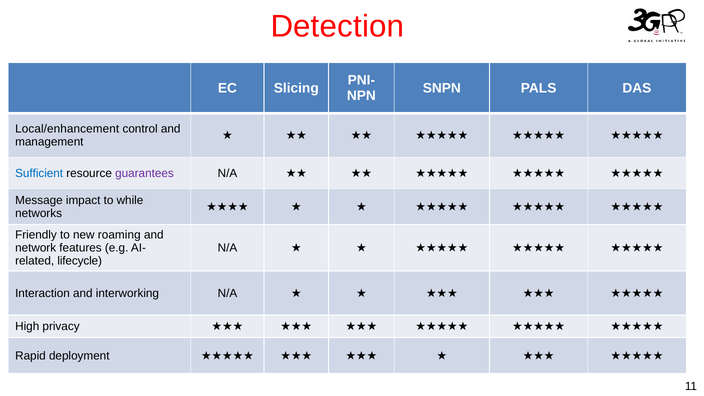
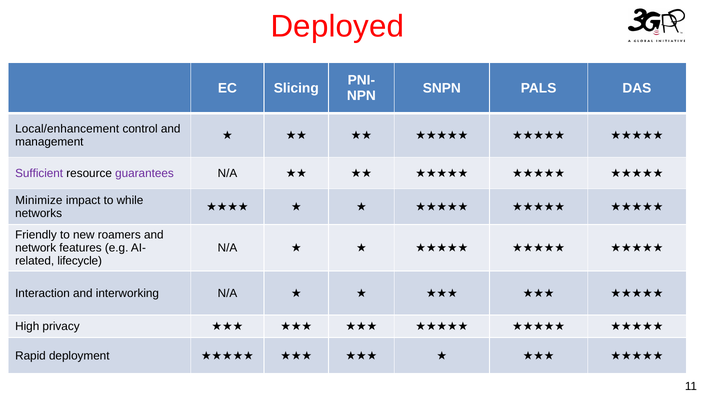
Detection: Detection -> Deployed
Sufficient colour: blue -> purple
Message: Message -> Minimize
roaming: roaming -> roamers
